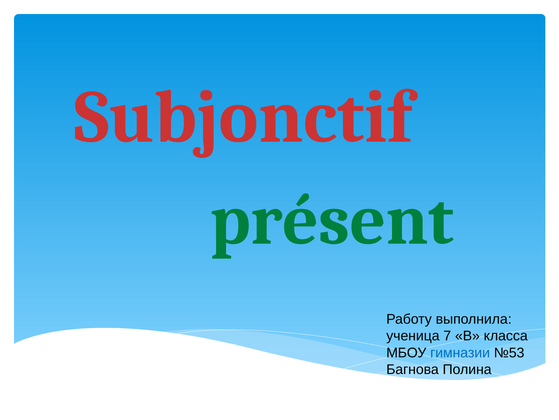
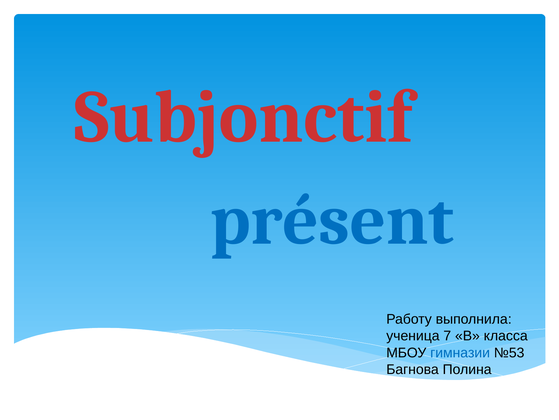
présent colour: green -> blue
